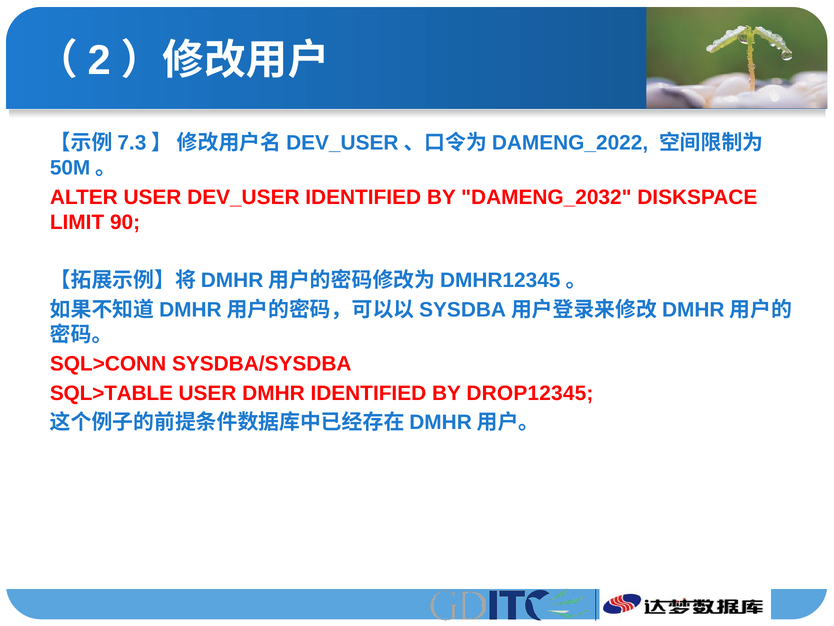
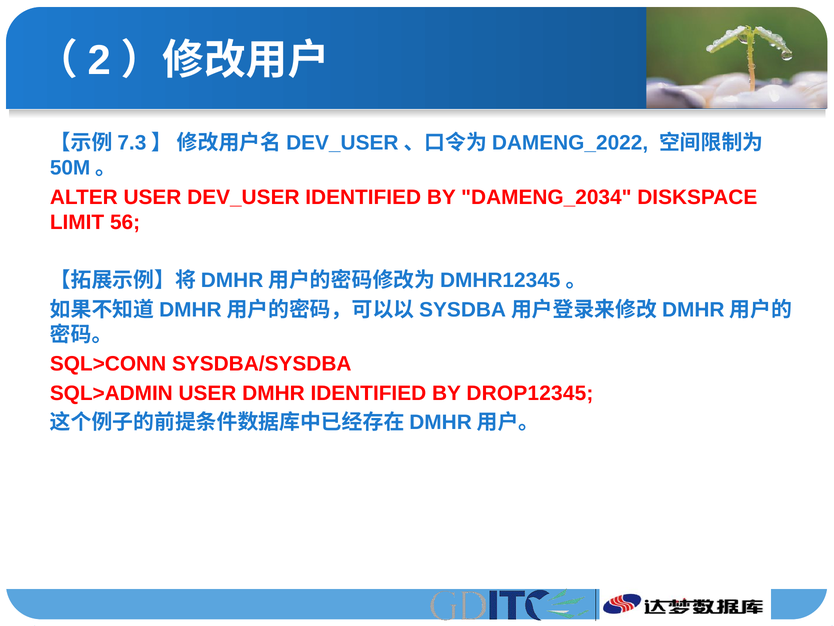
DAMENG_2032: DAMENG_2032 -> DAMENG_2034
90: 90 -> 56
SQL>TABLE: SQL>TABLE -> SQL>ADMIN
